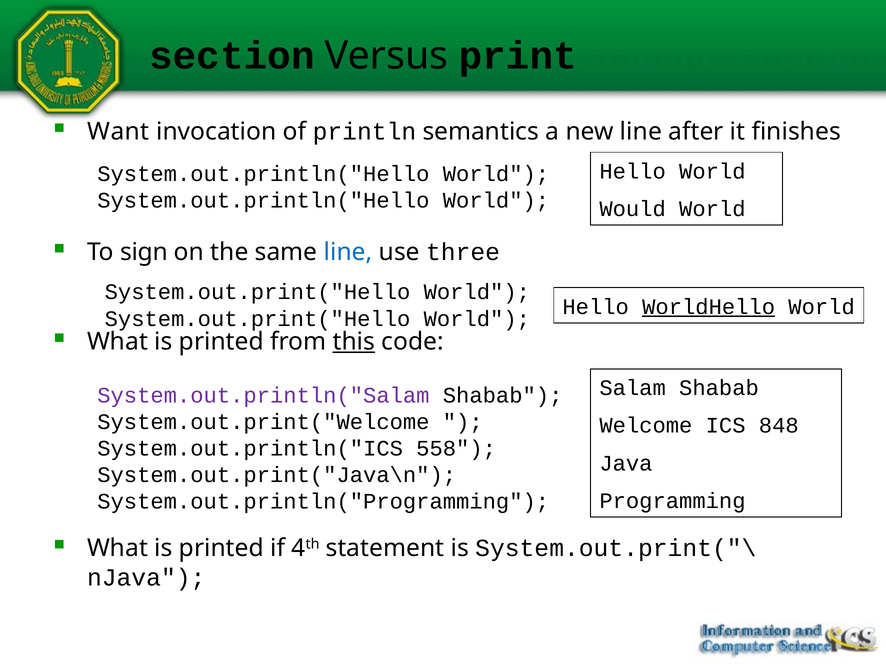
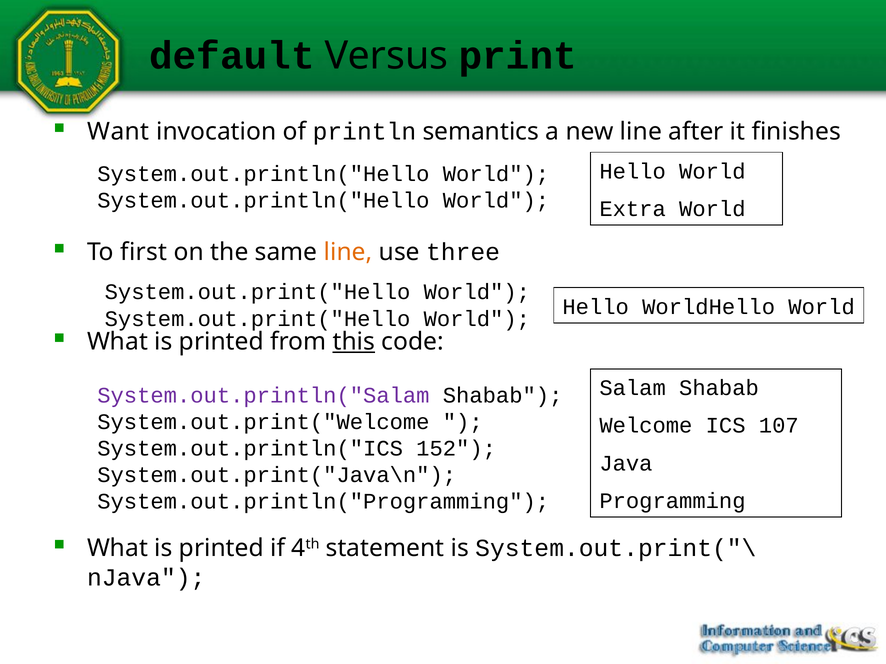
section: section -> default
Would: Would -> Extra
sign: sign -> first
line at (348, 252) colour: blue -> orange
WorldHello underline: present -> none
848: 848 -> 107
558: 558 -> 152
